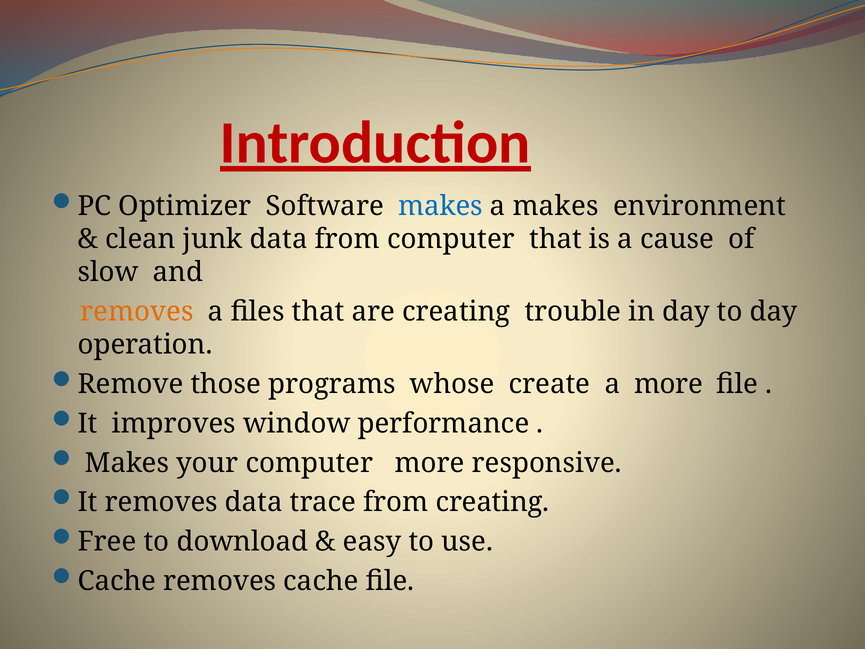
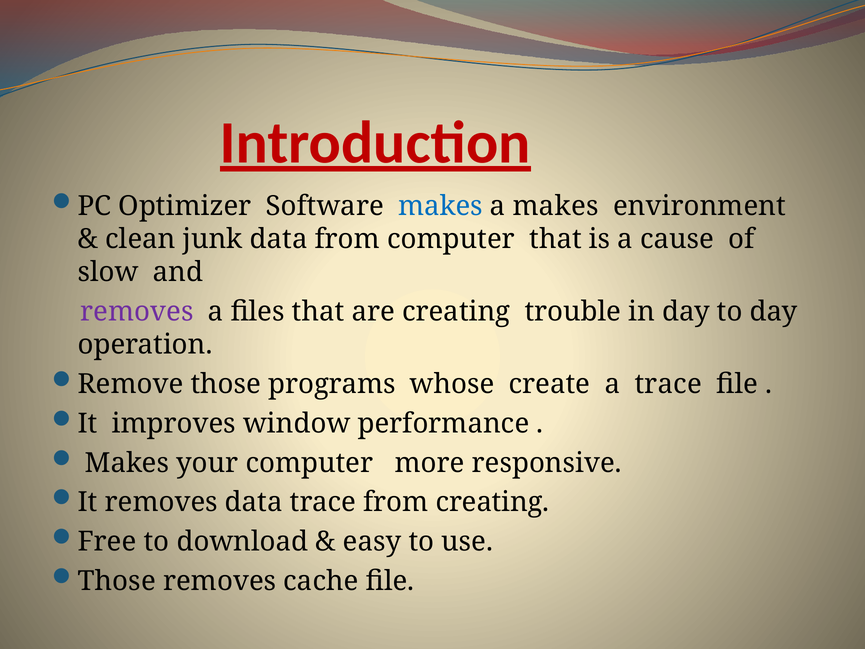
removes at (137, 311) colour: orange -> purple
a more: more -> trace
Cache at (117, 581): Cache -> Those
